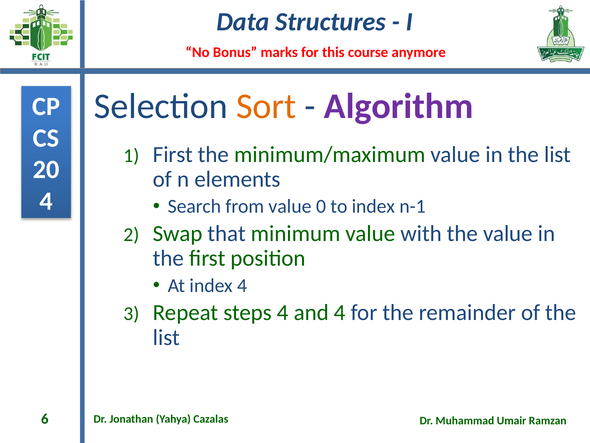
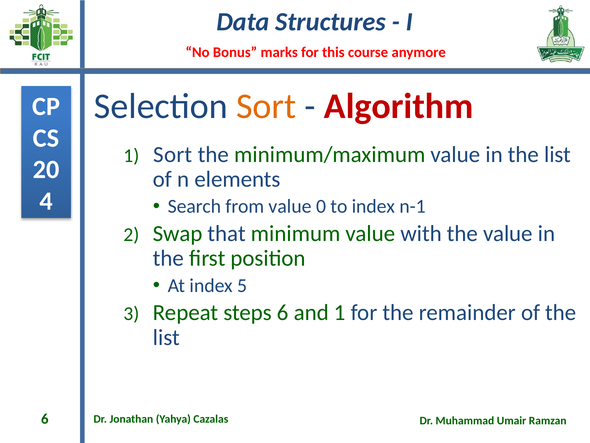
Algorithm colour: purple -> red
1 First: First -> Sort
index 4: 4 -> 5
steps 4: 4 -> 6
and 4: 4 -> 1
